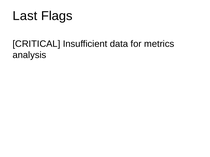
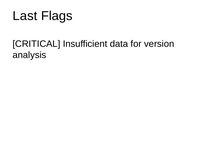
metrics: metrics -> version
